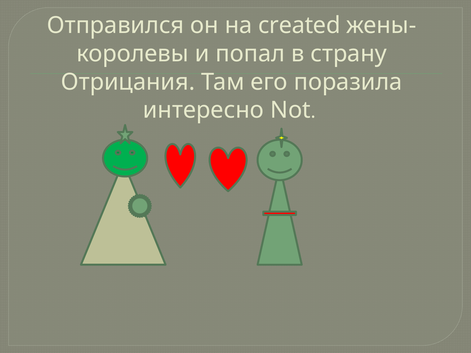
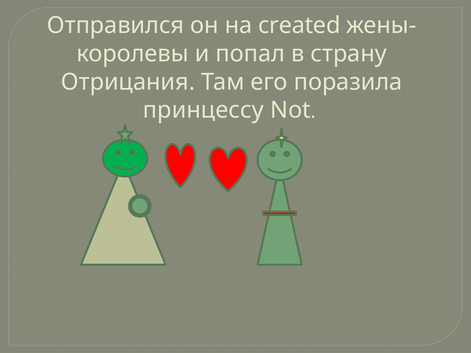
интересно: интересно -> принцессу
